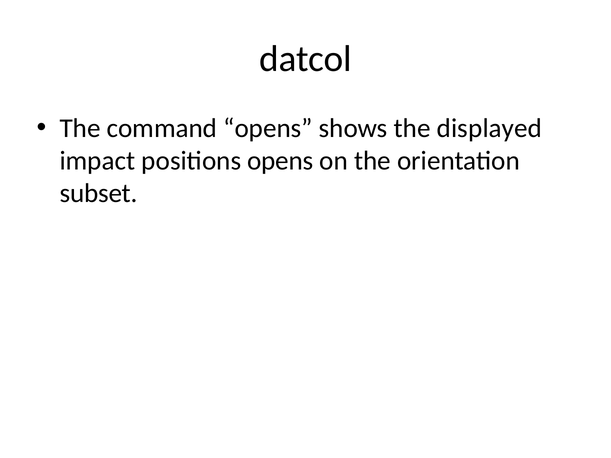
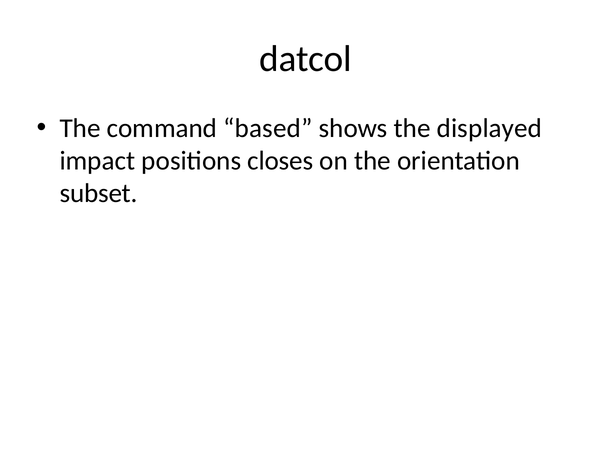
command opens: opens -> based
positions opens: opens -> closes
